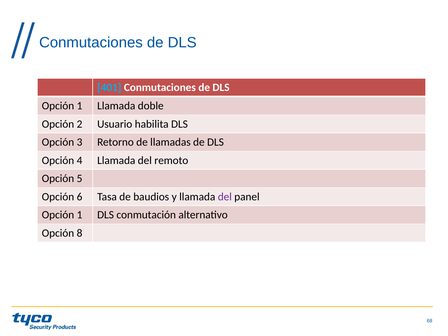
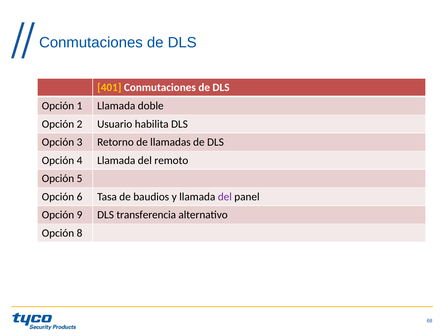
401 colour: light blue -> yellow
1 at (80, 215): 1 -> 9
conmutación: conmutación -> transferencia
